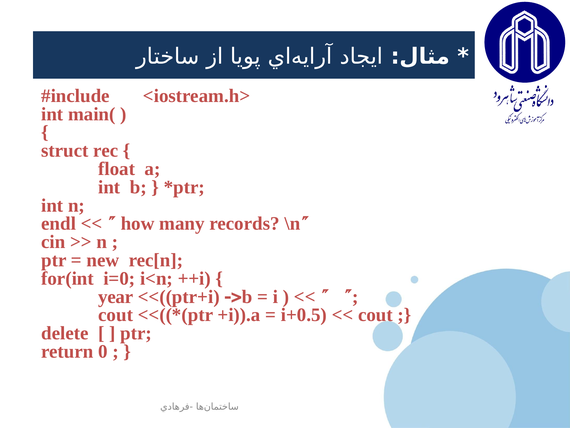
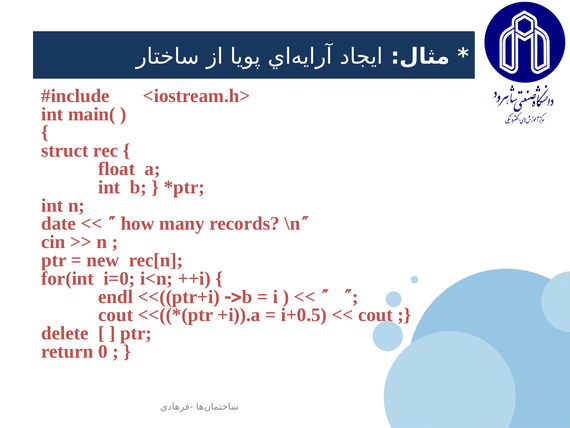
endl: endl -> date
year: year -> endl
